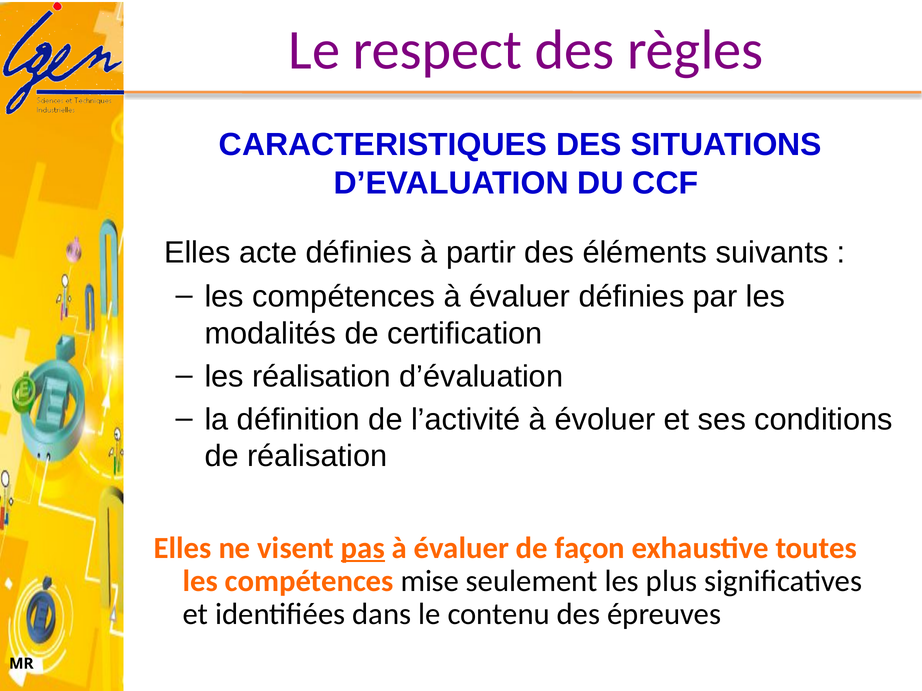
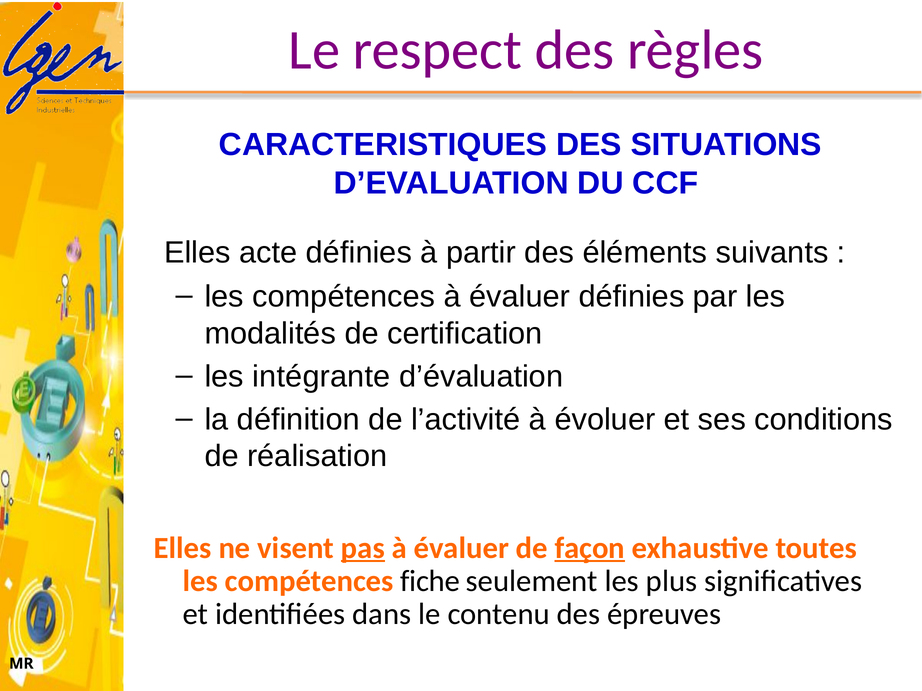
les réalisation: réalisation -> intégrante
façon underline: none -> present
mise: mise -> fiche
